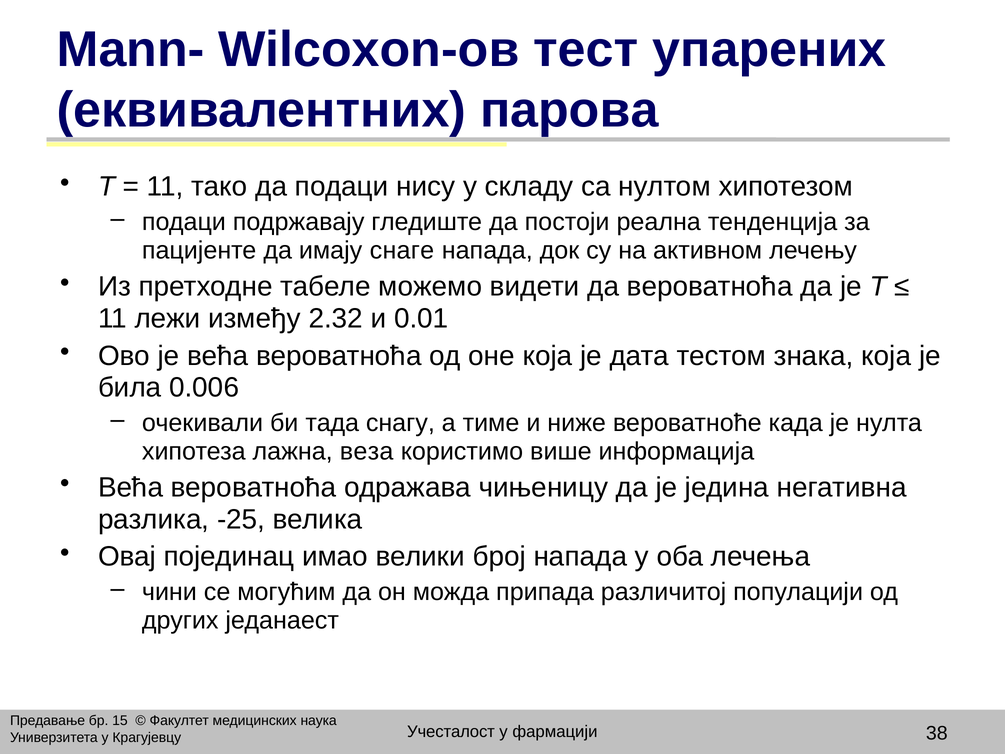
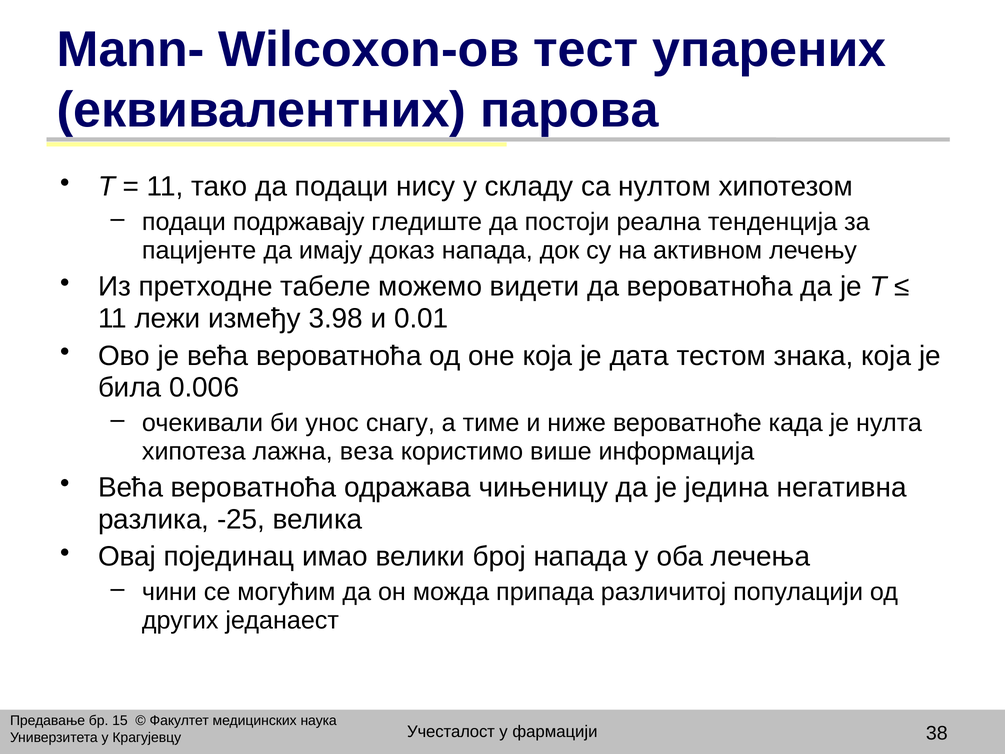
снаге: снаге -> доказ
2.32: 2.32 -> 3.98
тада: тада -> унос
